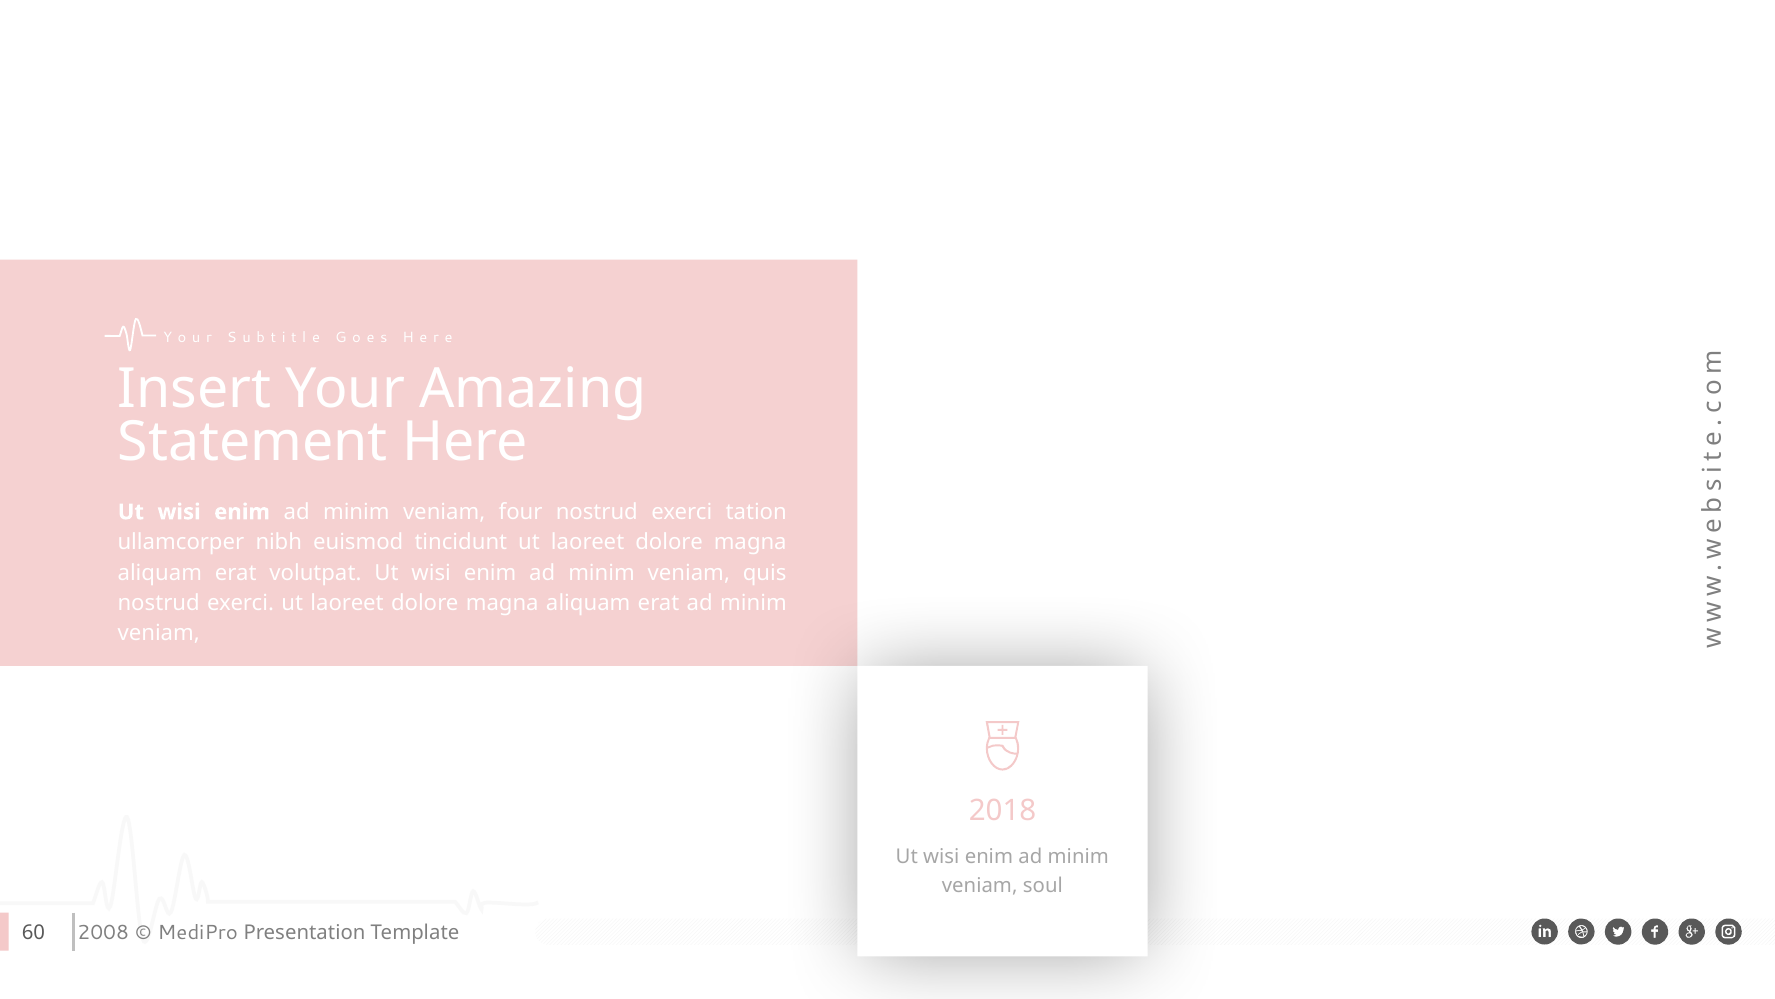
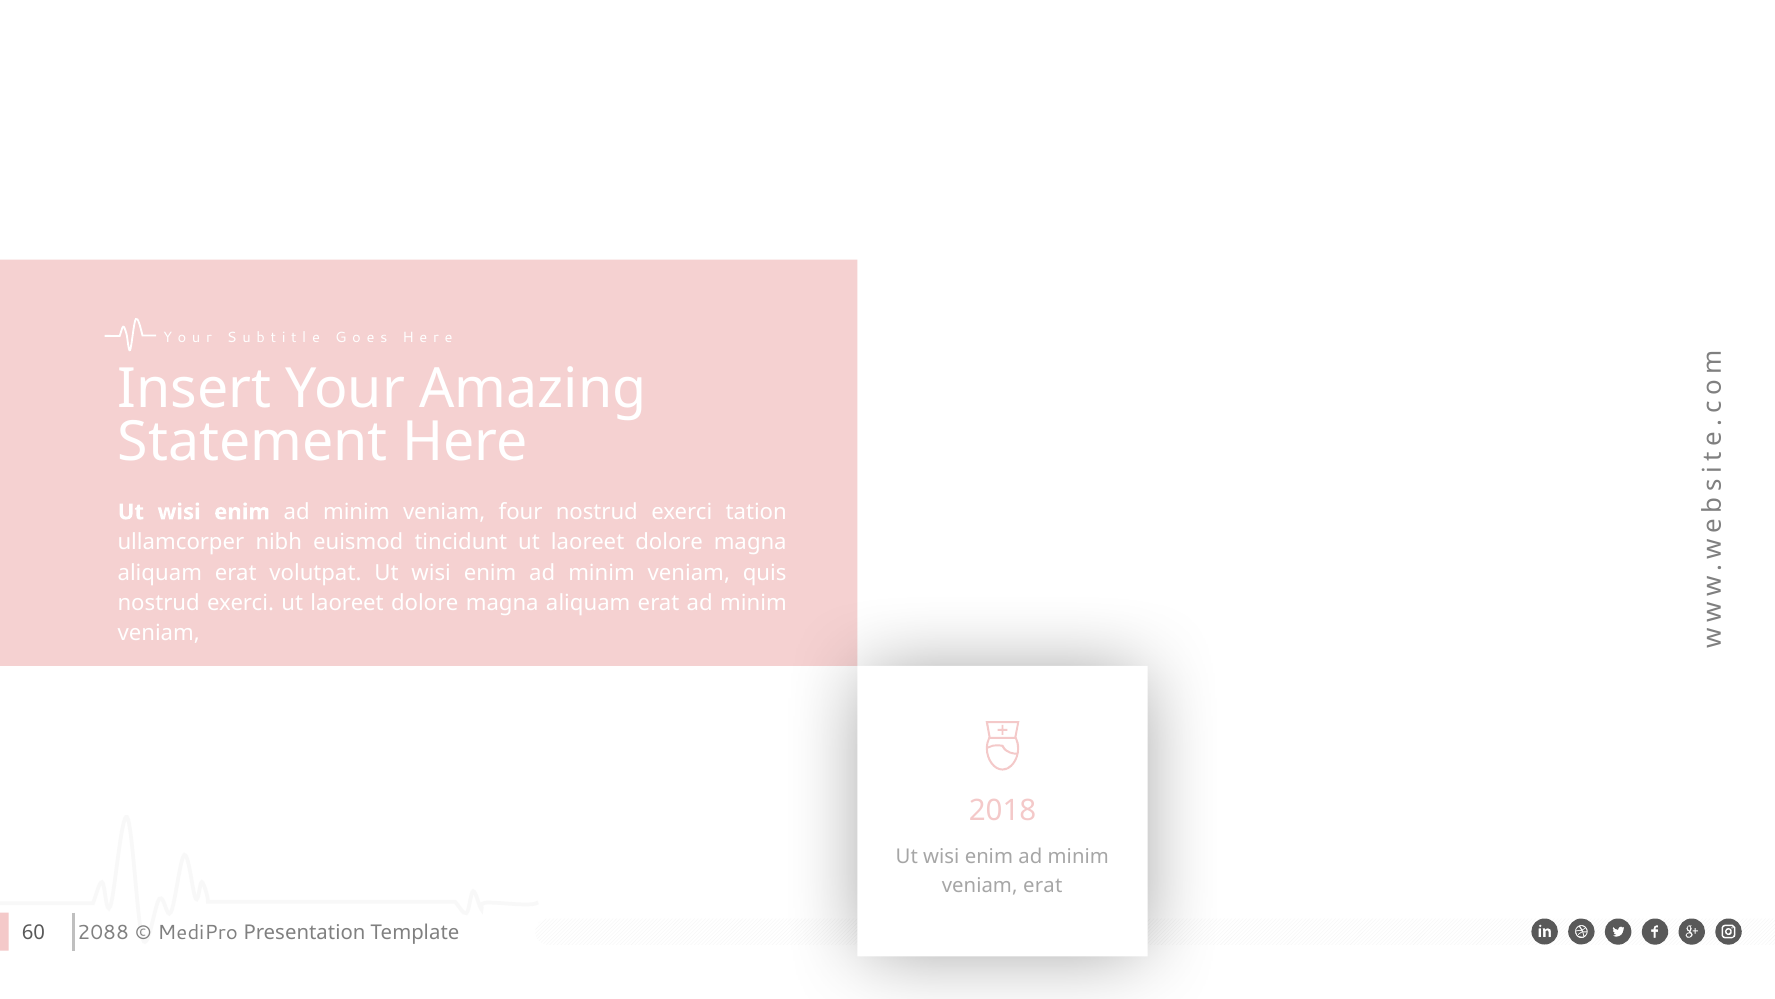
veniam soul: soul -> erat
2008: 2008 -> 2088
